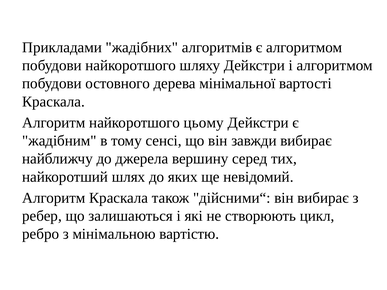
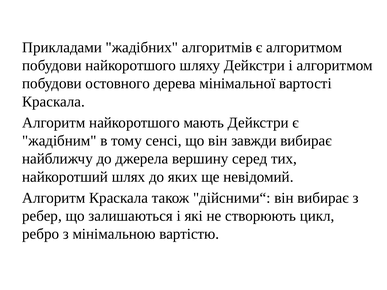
цьому: цьому -> мають
